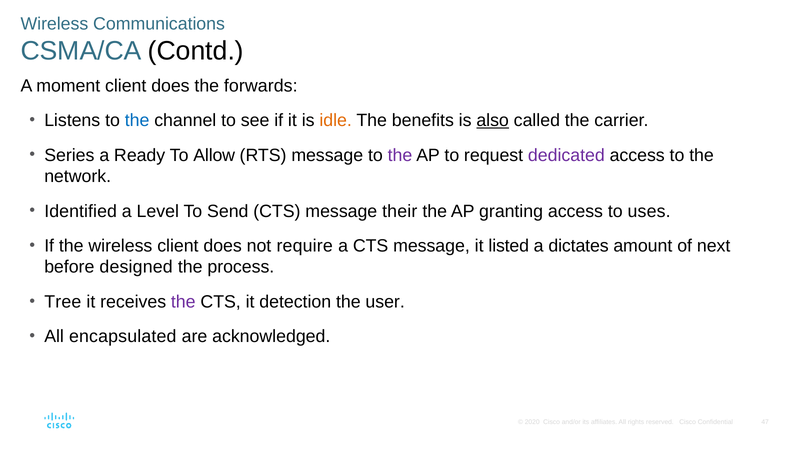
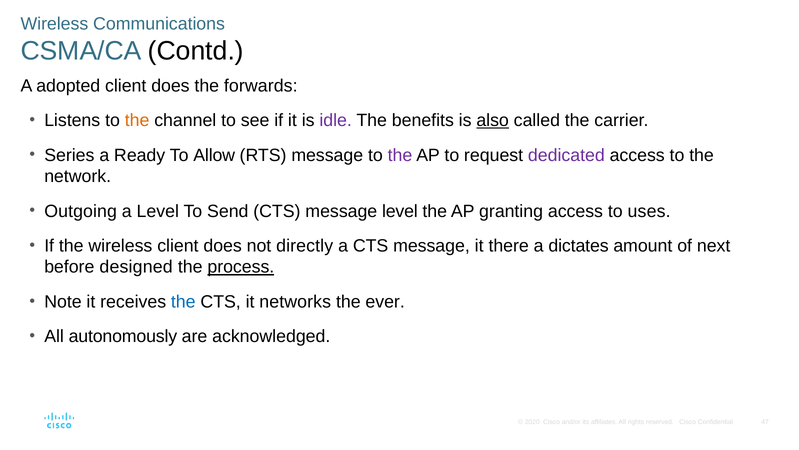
moment: moment -> adopted
the at (137, 120) colour: blue -> orange
idle colour: orange -> purple
Identified: Identified -> Outgoing
message their: their -> level
require: require -> directly
listed: listed -> there
process underline: none -> present
Tree: Tree -> Note
the at (183, 301) colour: purple -> blue
detection: detection -> networks
user: user -> ever
encapsulated: encapsulated -> autonomously
